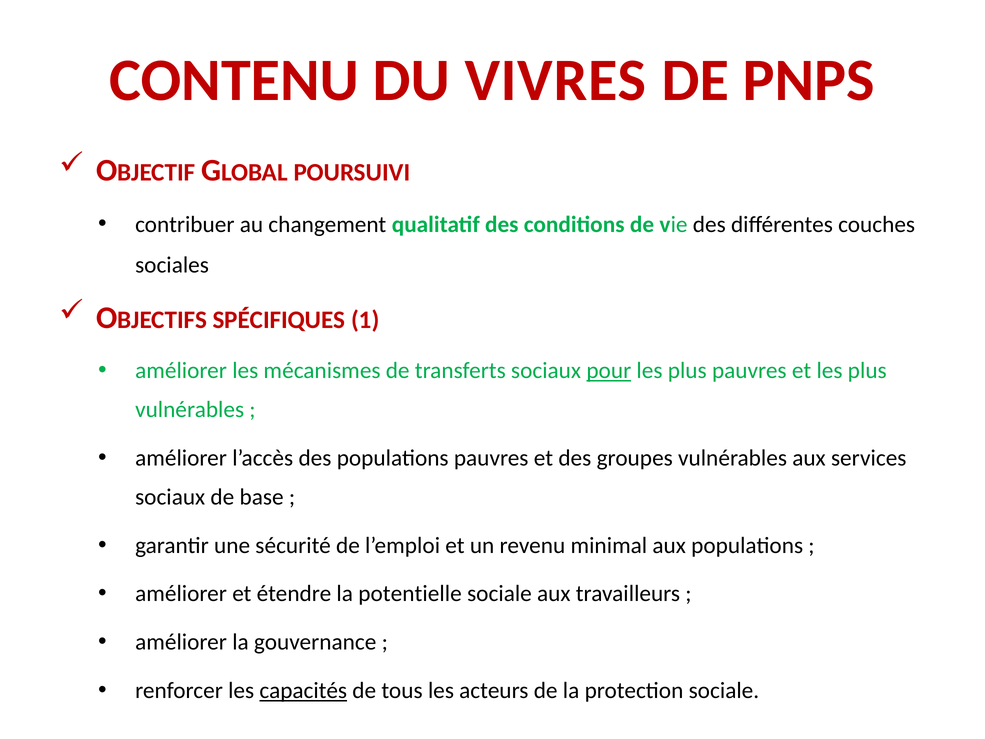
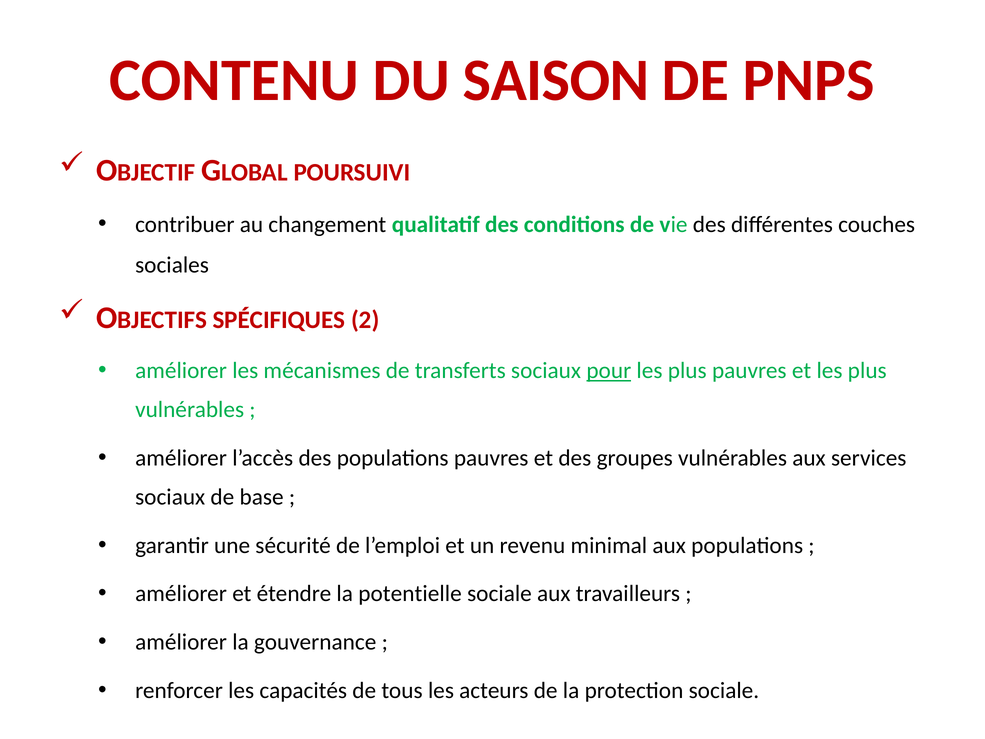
VIVRES: VIVRES -> SAISON
1: 1 -> 2
capacités underline: present -> none
